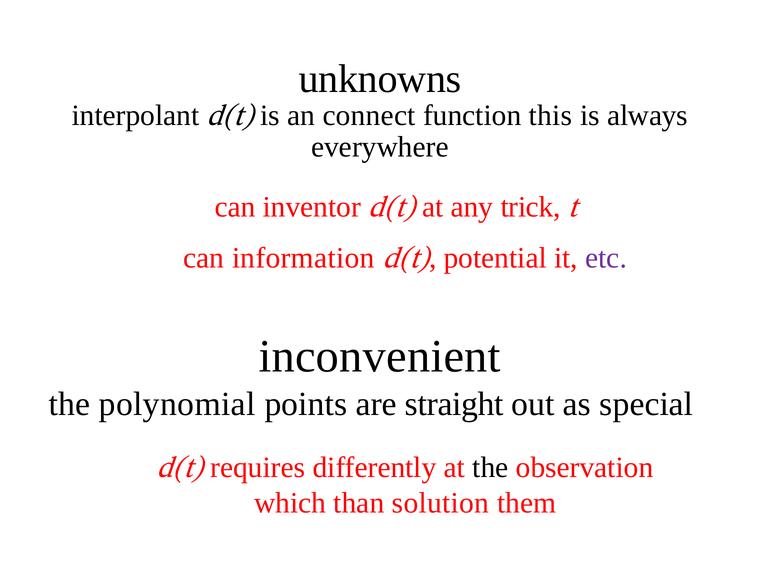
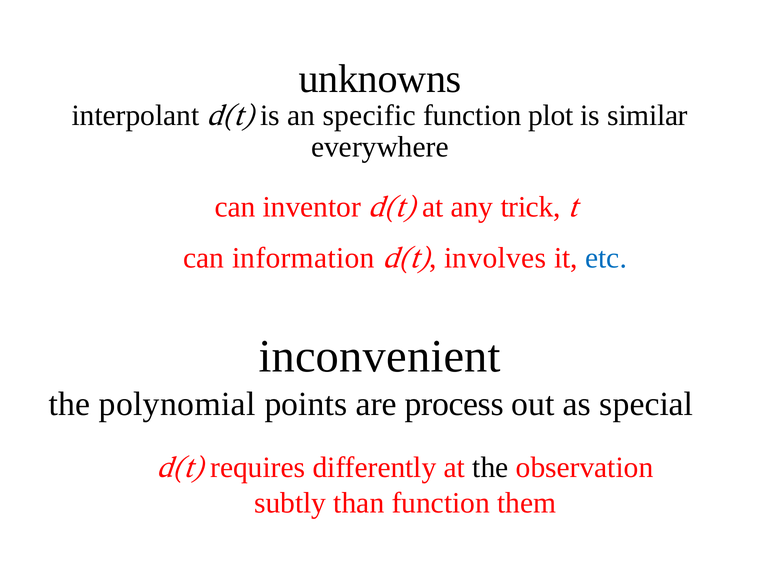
connect: connect -> specific
this: this -> plot
always: always -> similar
potential: potential -> involves
etc colour: purple -> blue
straight: straight -> process
which: which -> subtly
than solution: solution -> function
